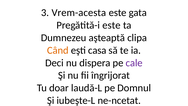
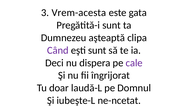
Pregătită-i este: este -> sunt
Când colour: orange -> purple
eşti casa: casa -> sunt
